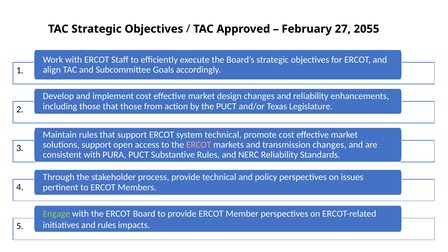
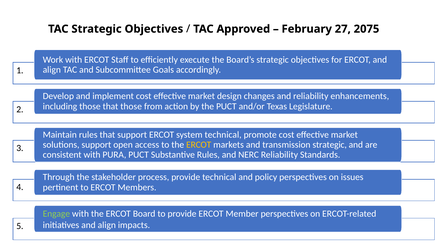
2055: 2055 -> 2075
ERCOT at (199, 145) colour: pink -> yellow
transmission changes: changes -> strategic
initiatives and rules: rules -> align
